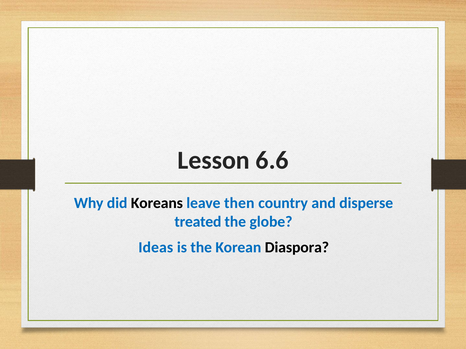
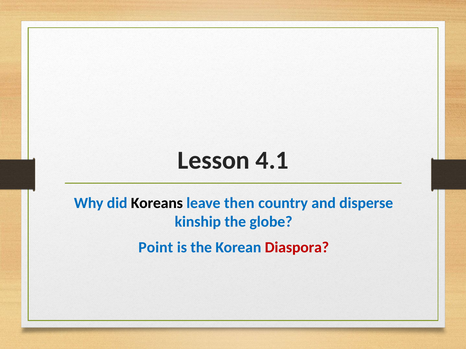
6.6: 6.6 -> 4.1
treated: treated -> kinship
Ideas: Ideas -> Point
Diaspora colour: black -> red
